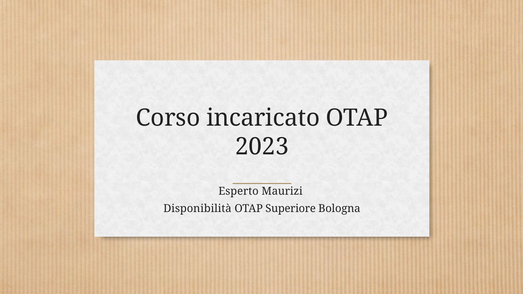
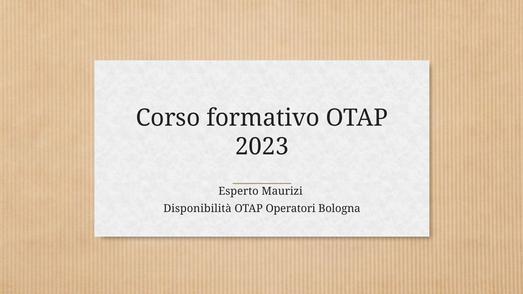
incaricato: incaricato -> formativo
Superiore: Superiore -> Operatori
